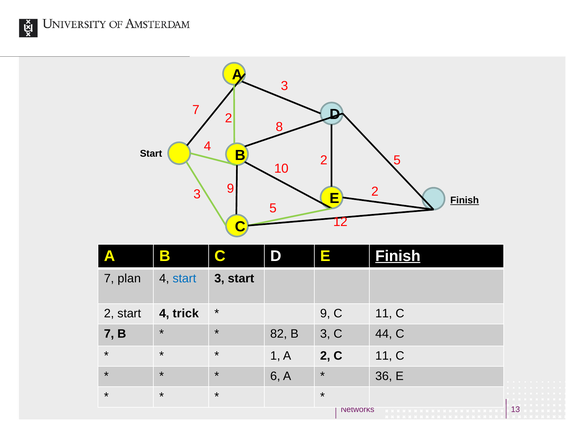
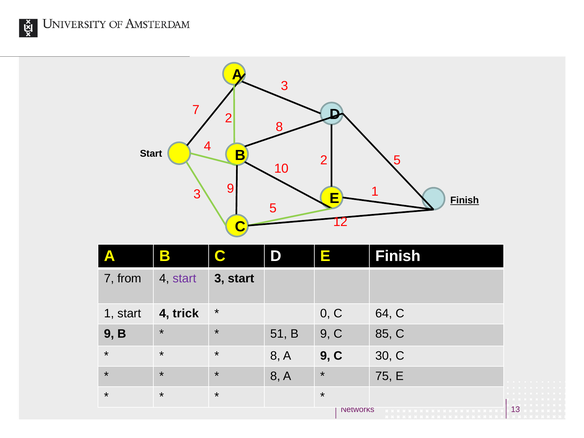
9 2: 2 -> 1
Finish at (398, 256) underline: present -> none
plan: plan -> from
start at (184, 278) colour: blue -> purple
2 at (109, 313): 2 -> 1
9 at (325, 313): 9 -> 0
11 at (384, 313): 11 -> 64
7 at (109, 334): 7 -> 9
82: 82 -> 51
B 3: 3 -> 9
44: 44 -> 85
1 at (275, 356): 1 -> 8
A 2: 2 -> 9
11 at (384, 356): 11 -> 30
6 at (275, 376): 6 -> 8
36: 36 -> 75
